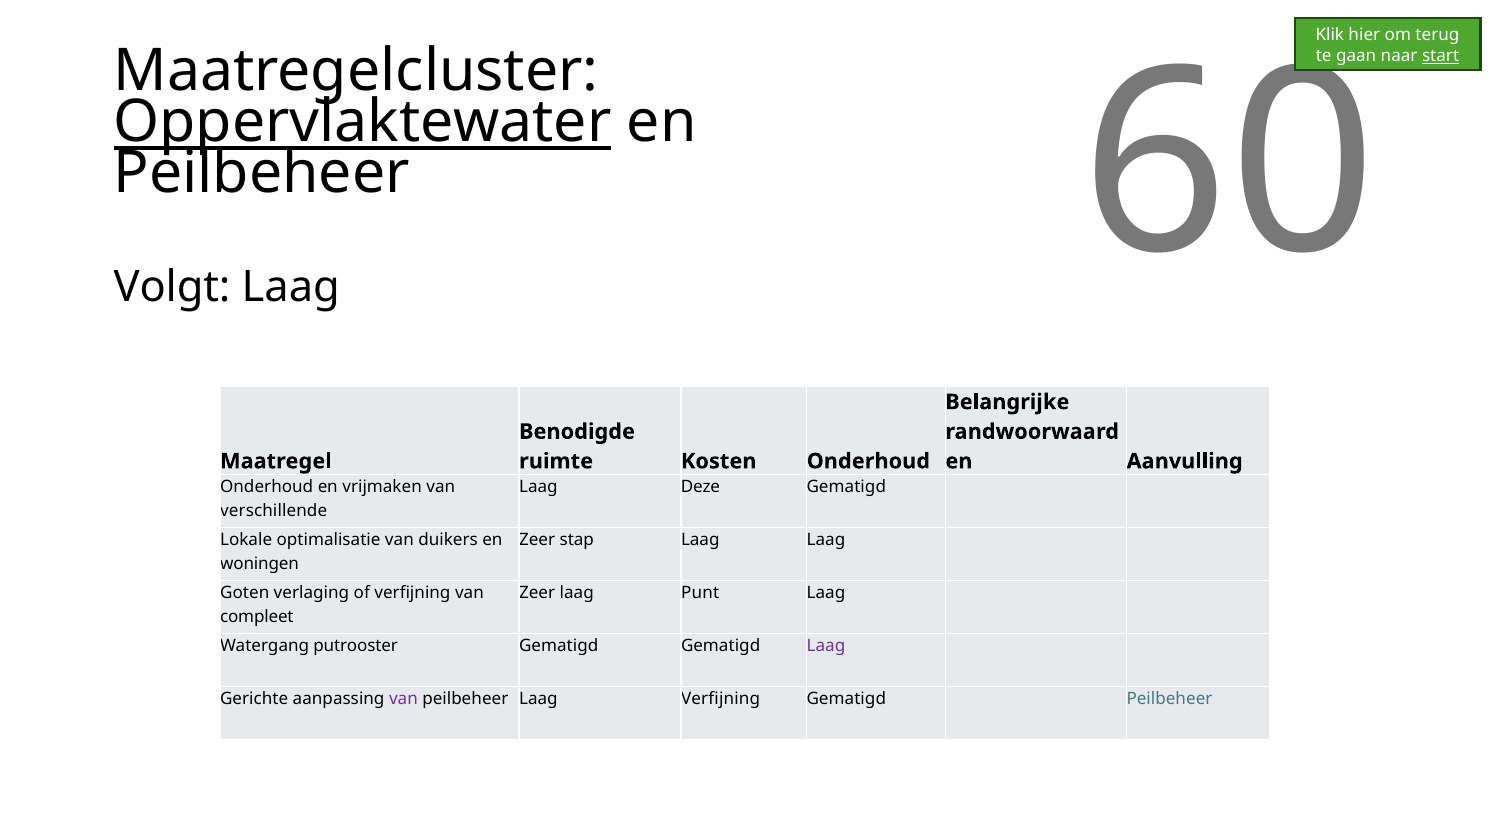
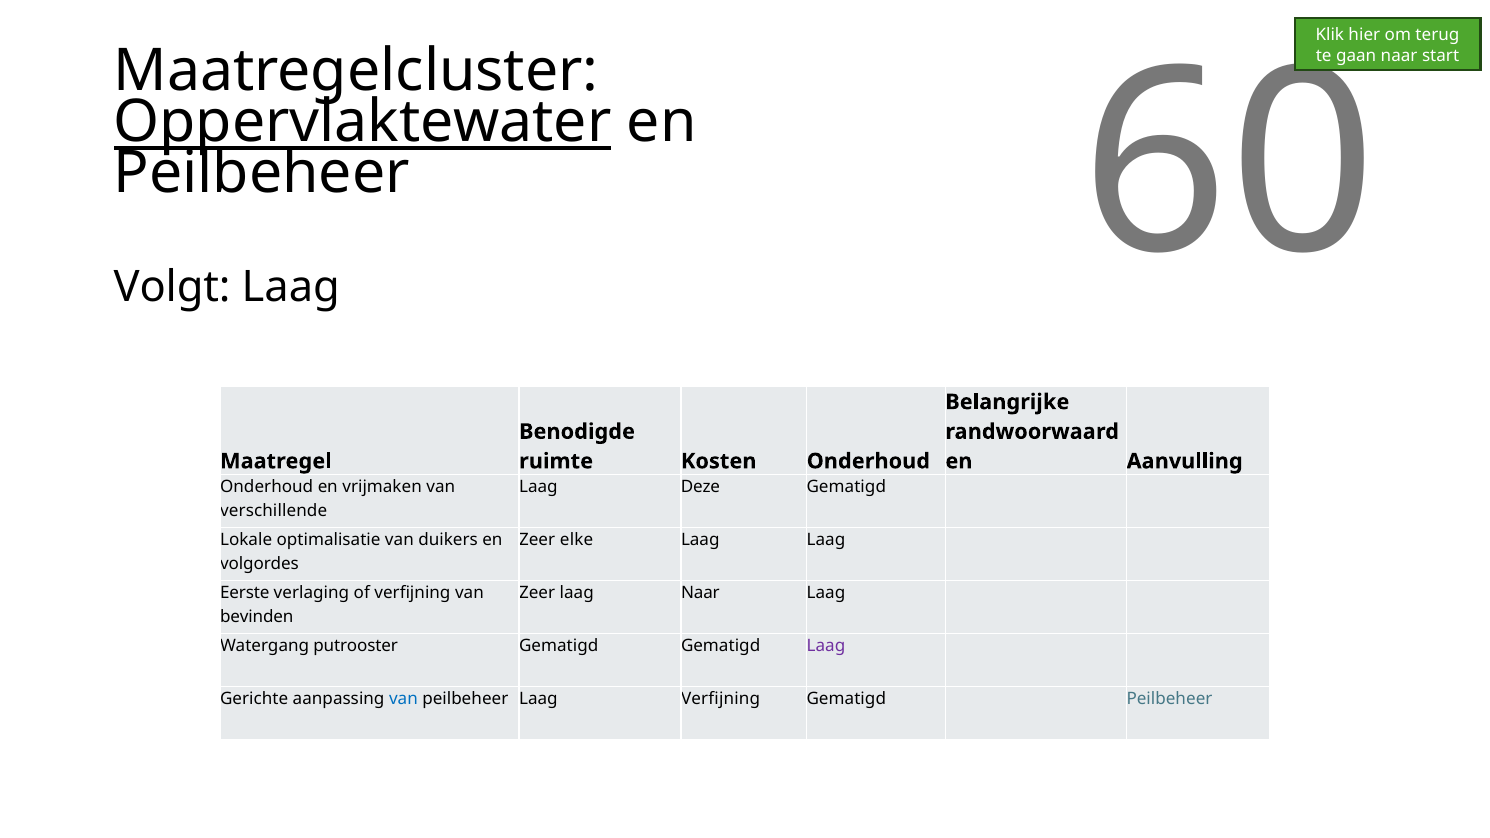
start underline: present -> none
stap: stap -> elke
woningen: woningen -> volgordes
Goten: Goten -> Eerste
laag Punt: Punt -> Naar
compleet: compleet -> bevinden
van at (403, 699) colour: purple -> blue
